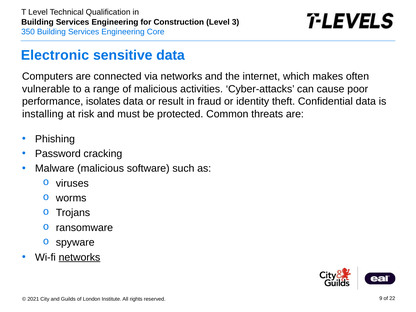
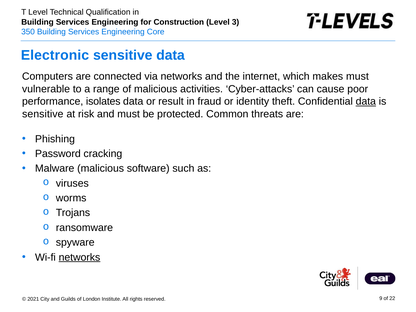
makes often: often -> must
data at (366, 102) underline: none -> present
installing at (43, 114): installing -> sensitive
